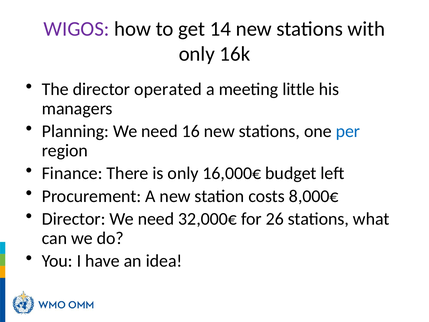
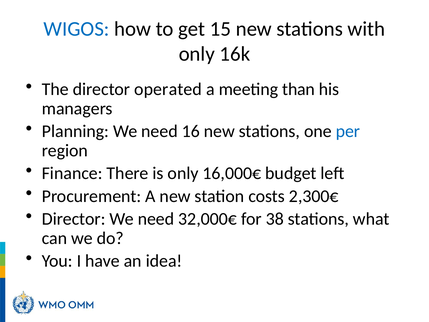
WIGOS colour: purple -> blue
14: 14 -> 15
little: little -> than
8,000€: 8,000€ -> 2,300€
26: 26 -> 38
